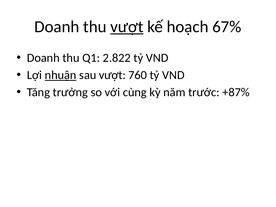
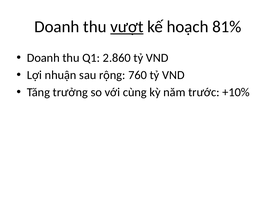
67%: 67% -> 81%
2.822: 2.822 -> 2.860
nhuận underline: present -> none
sau vượt: vượt -> rộng
+87%: +87% -> +10%
